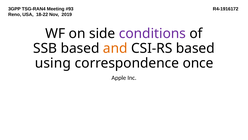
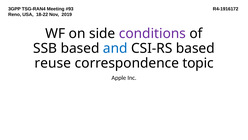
and colour: orange -> blue
using: using -> reuse
once: once -> topic
